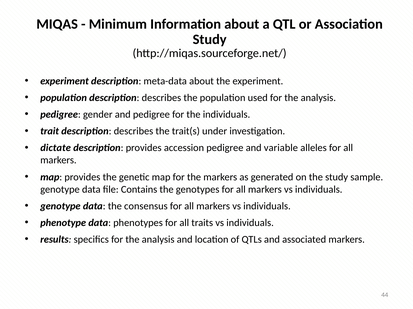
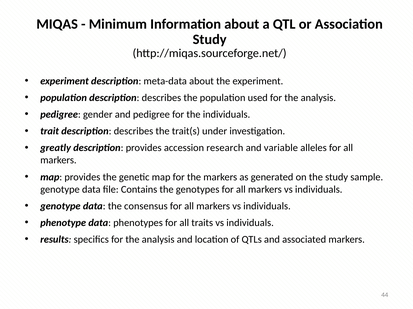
dictate: dictate -> greatly
accession pedigree: pedigree -> research
